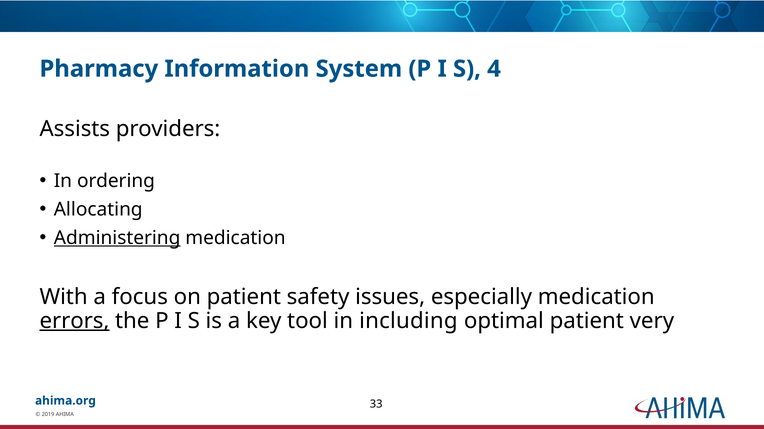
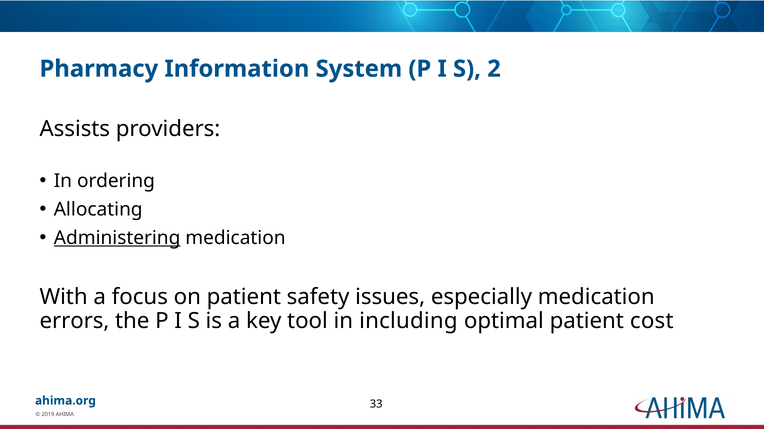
4: 4 -> 2
errors underline: present -> none
very: very -> cost
